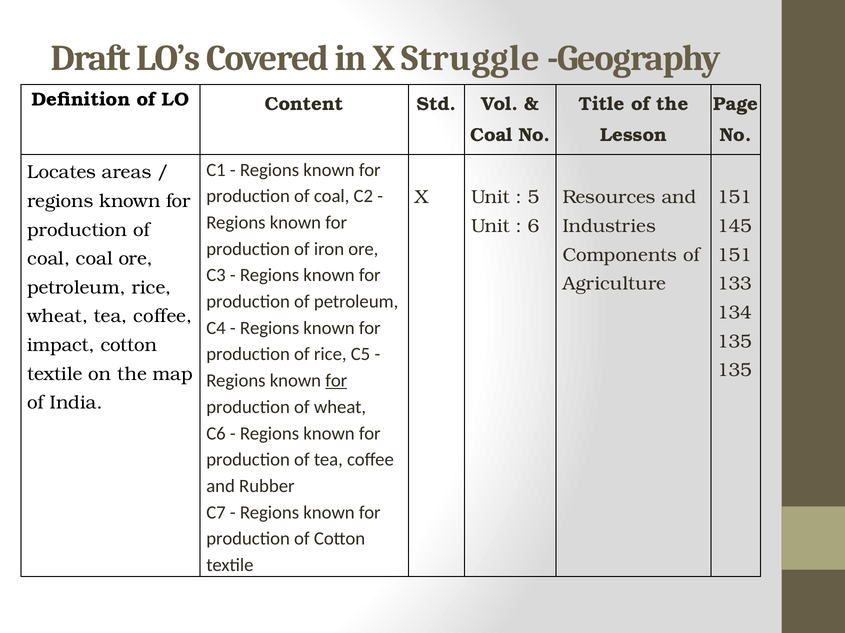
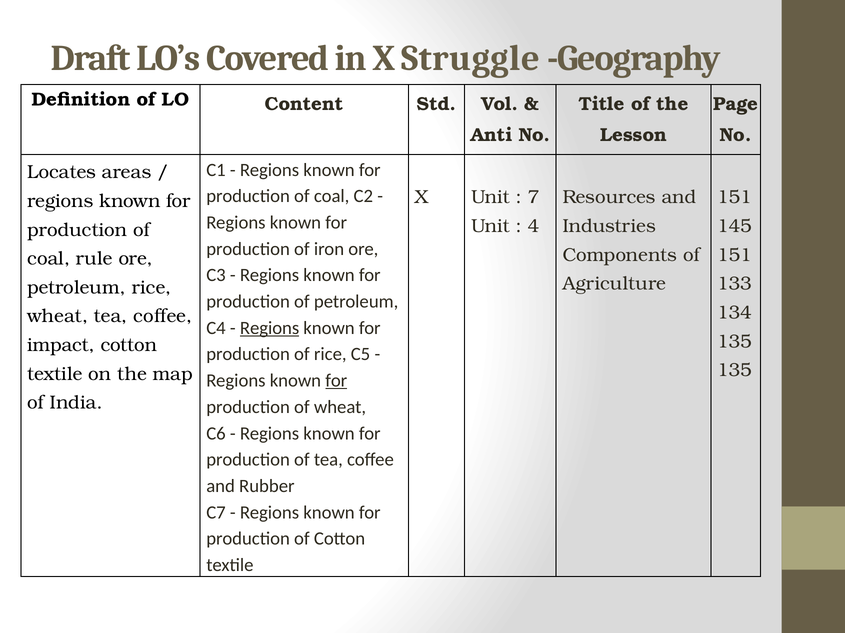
Coal at (492, 135): Coal -> Anti
5: 5 -> 7
6: 6 -> 4
coal coal: coal -> rule
Regions at (270, 328) underline: none -> present
